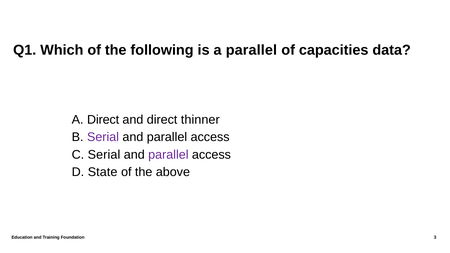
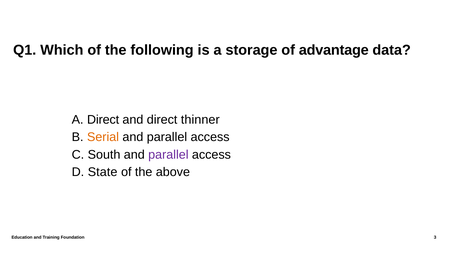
a parallel: parallel -> storage
capacities: capacities -> advantage
Serial at (103, 137) colour: purple -> orange
C Serial: Serial -> South
